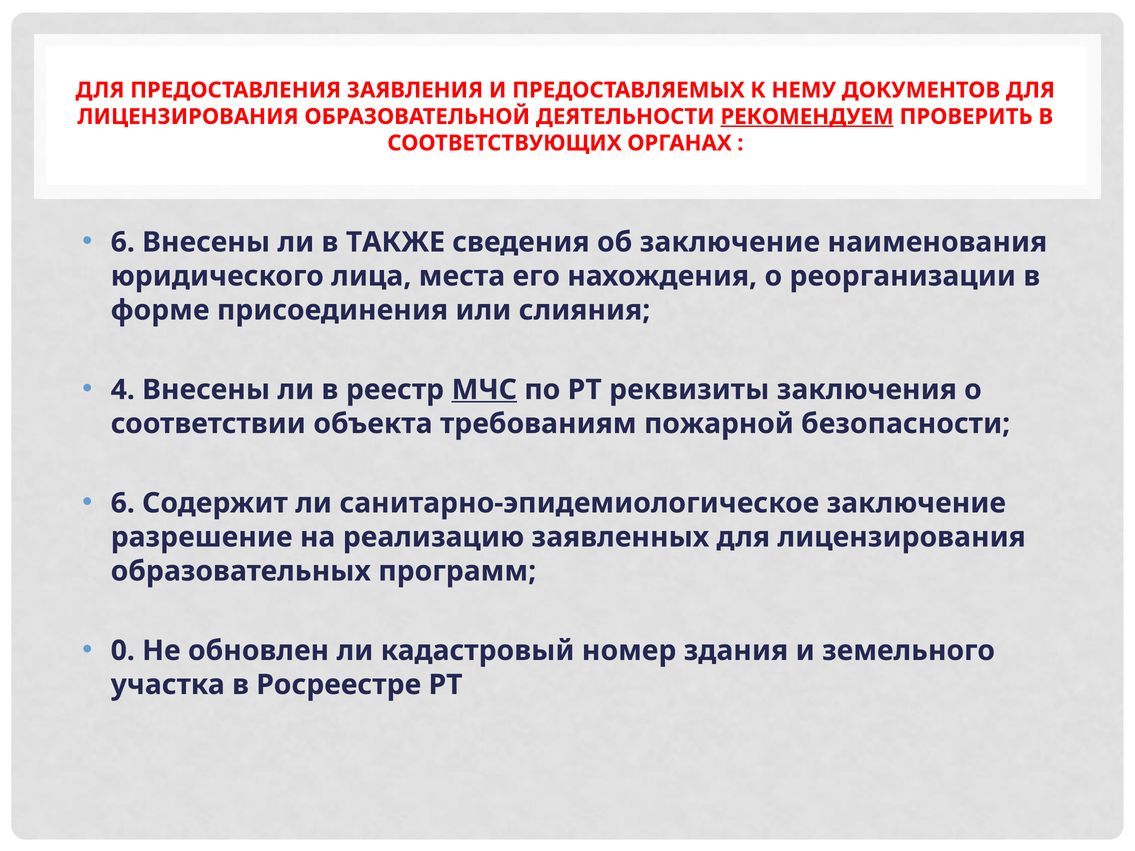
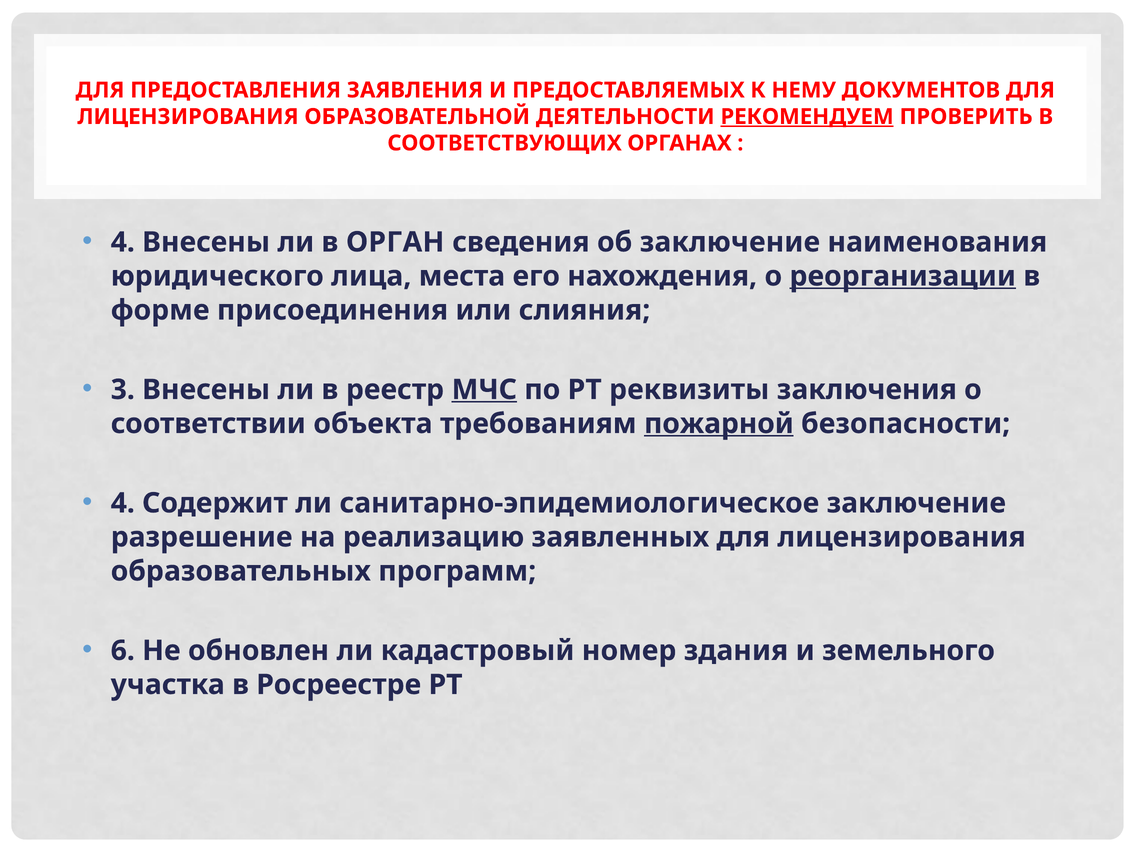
6 at (123, 242): 6 -> 4
ТАКЖЕ: ТАКЖЕ -> ОРГАН
реорганизации underline: none -> present
4: 4 -> 3
пожарной underline: none -> present
6 at (123, 503): 6 -> 4
0: 0 -> 6
